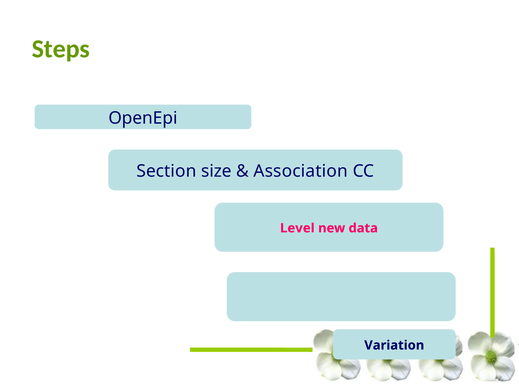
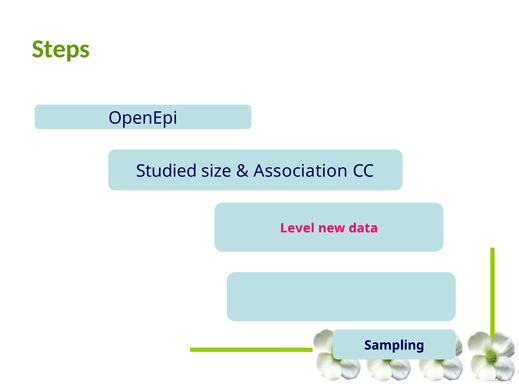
Section: Section -> Studied
Variation: Variation -> Sampling
